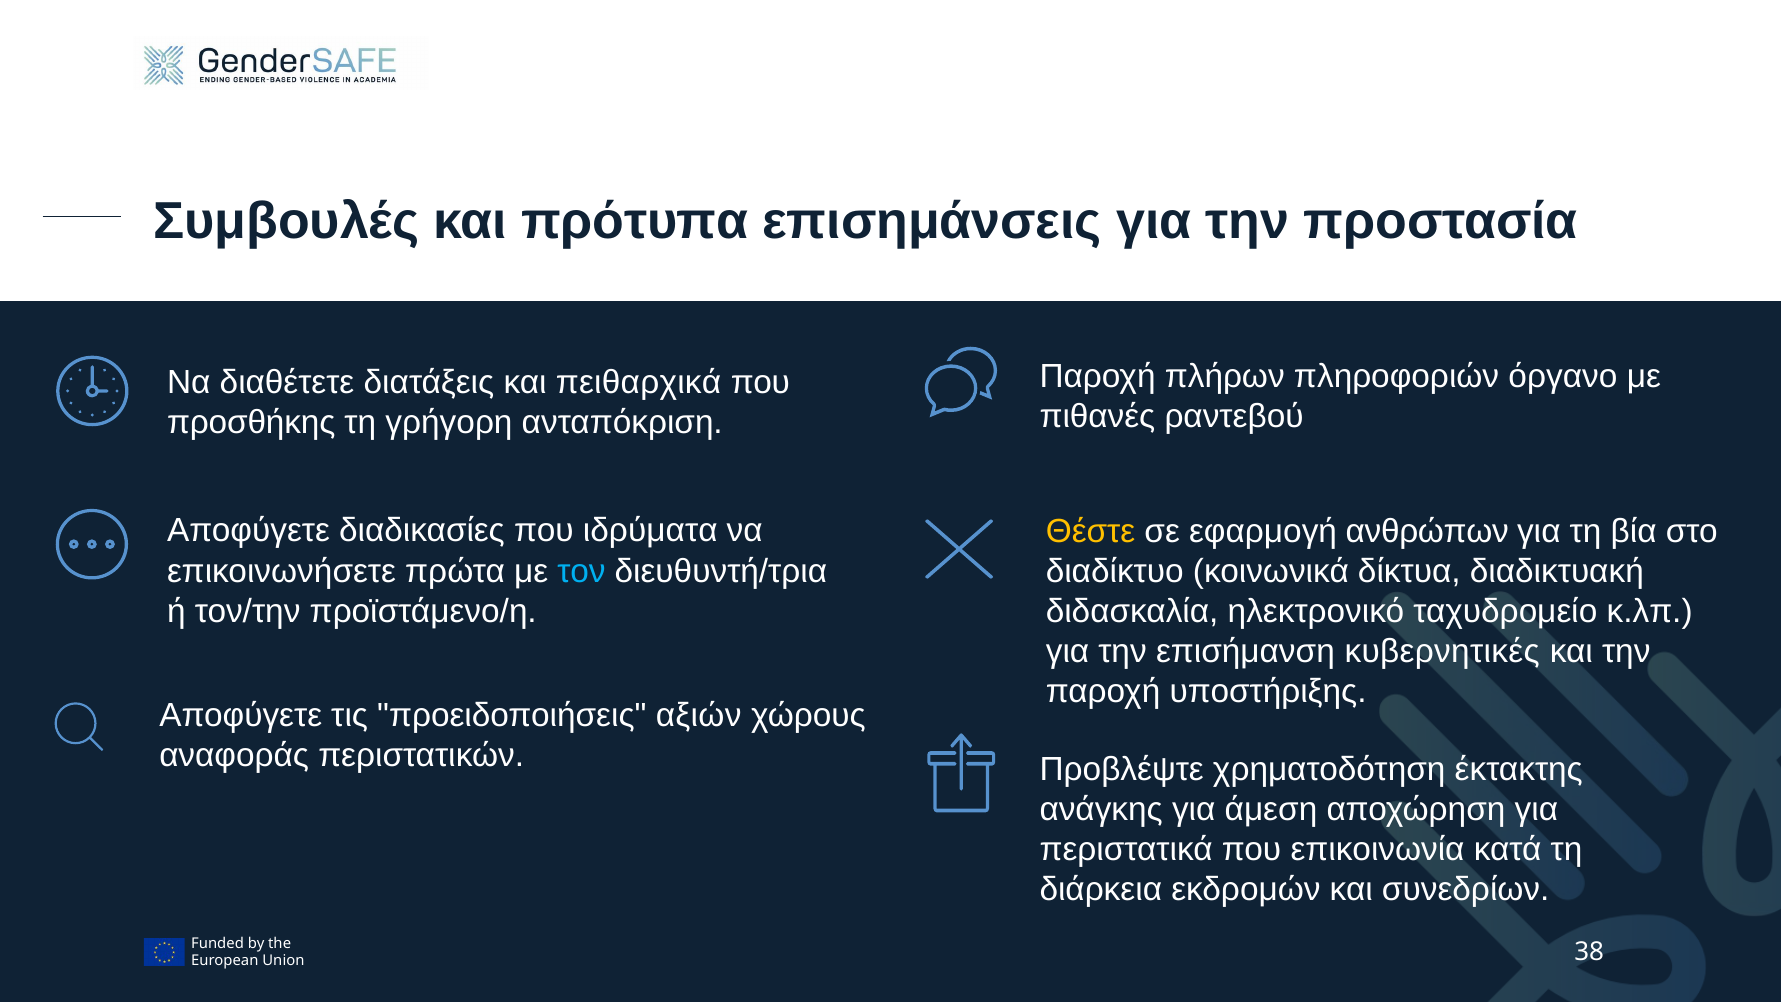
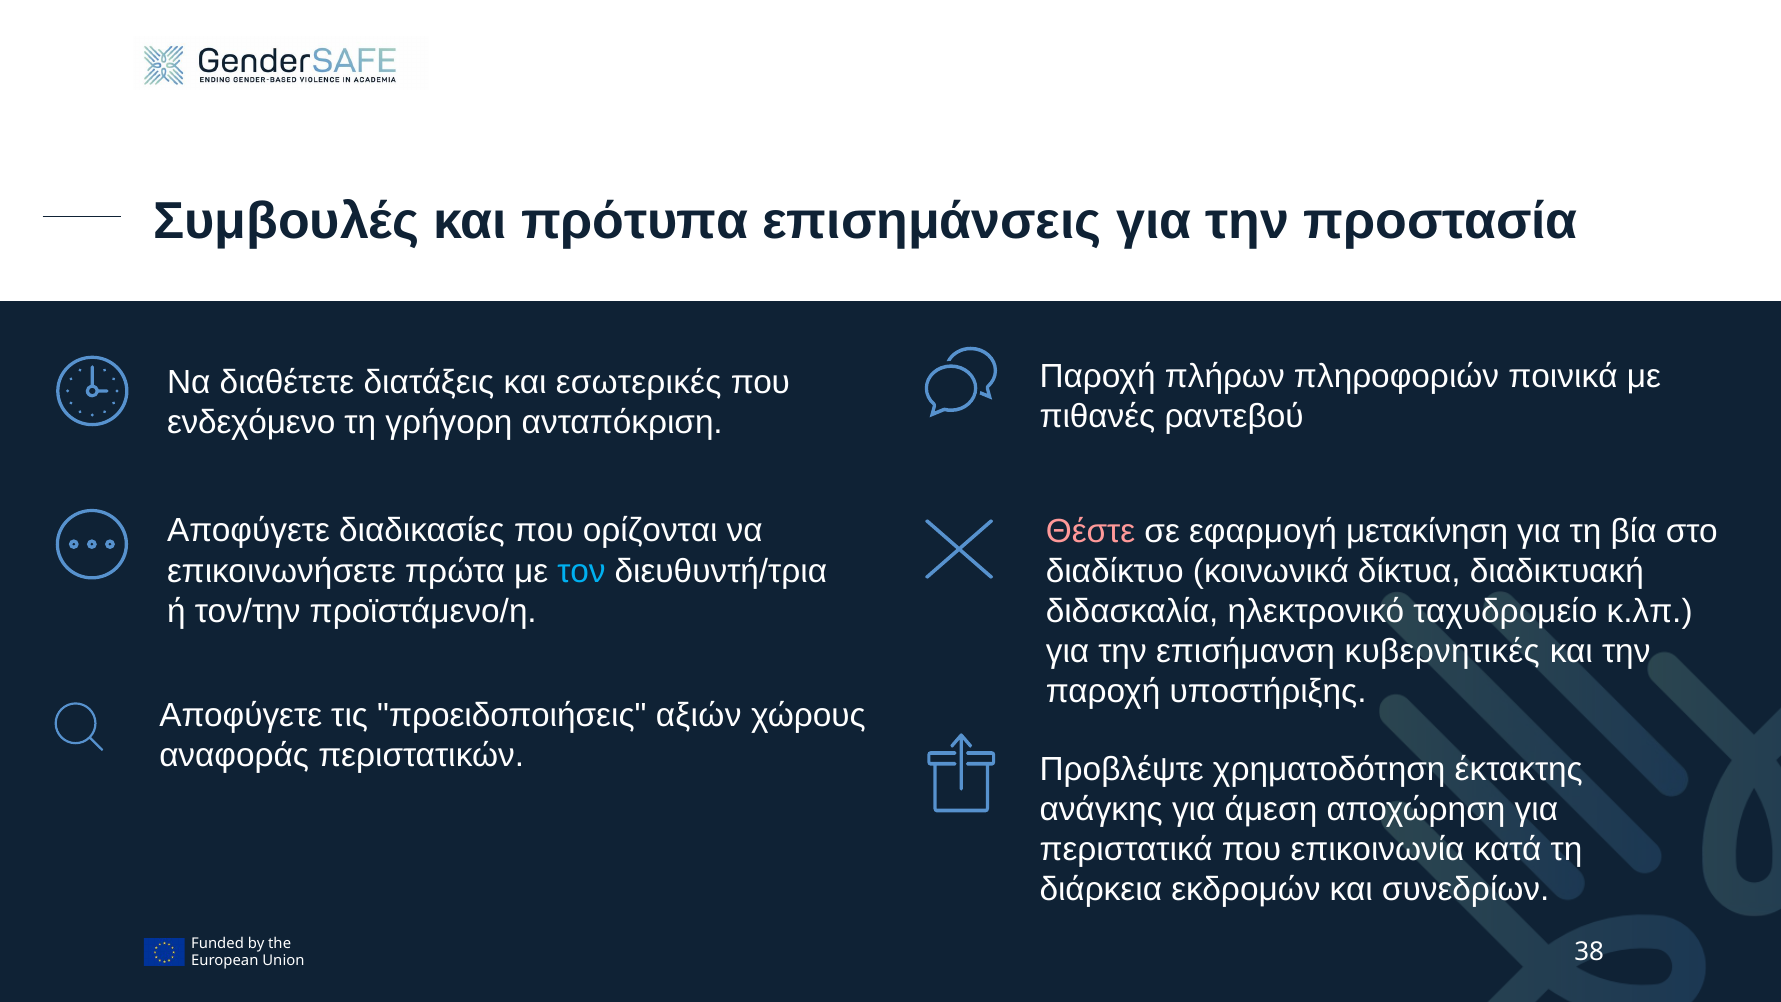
όργανο: όργανο -> ποινικά
πειθαρχικά: πειθαρχικά -> εσωτερικές
προσθήκης: προσθήκης -> ενδεχόμενο
ιδρύματα: ιδρύματα -> ορίζονται
Θέστε colour: yellow -> pink
ανθρώπων: ανθρώπων -> μετακίνηση
